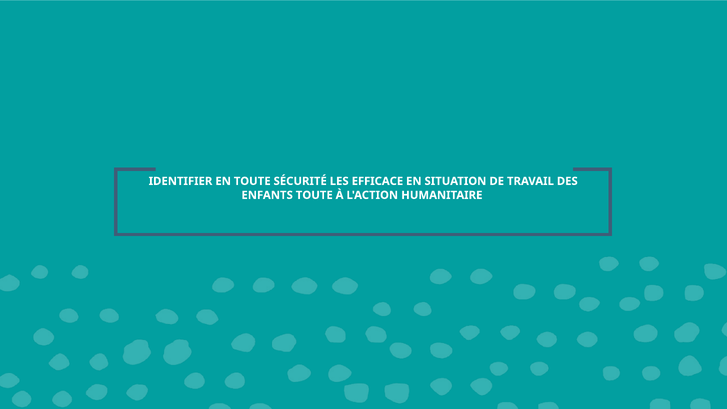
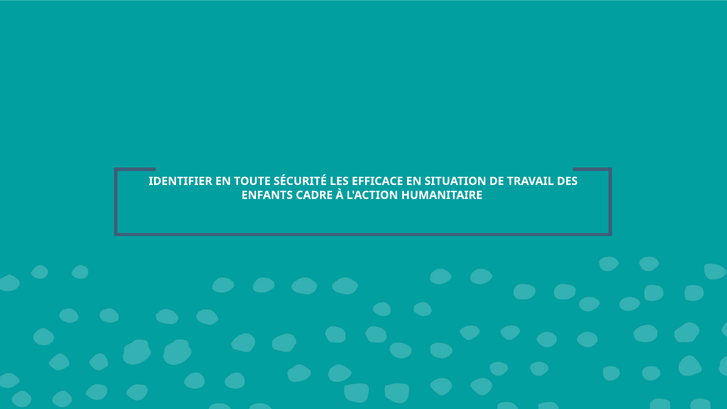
ENFANTS TOUTE: TOUTE -> CADRE
